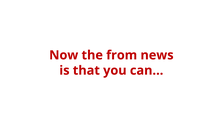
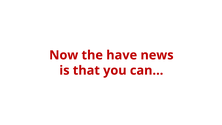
from: from -> have
